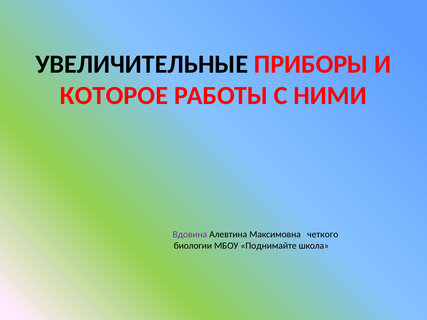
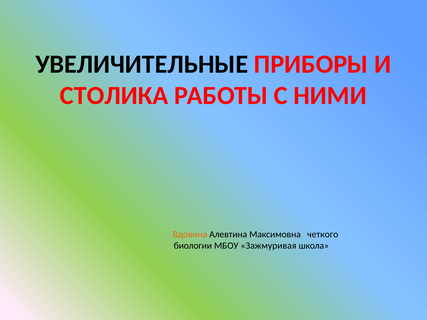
КОТОРОЕ: КОТОРОЕ -> СТОЛИКА
Вдовина colour: purple -> orange
Поднимайте: Поднимайте -> Зажмуривая
